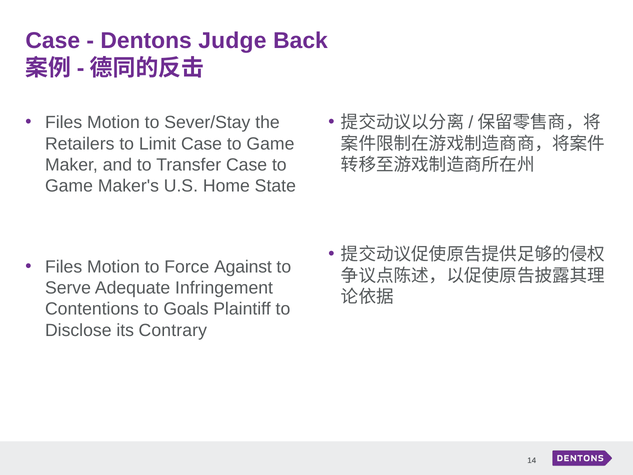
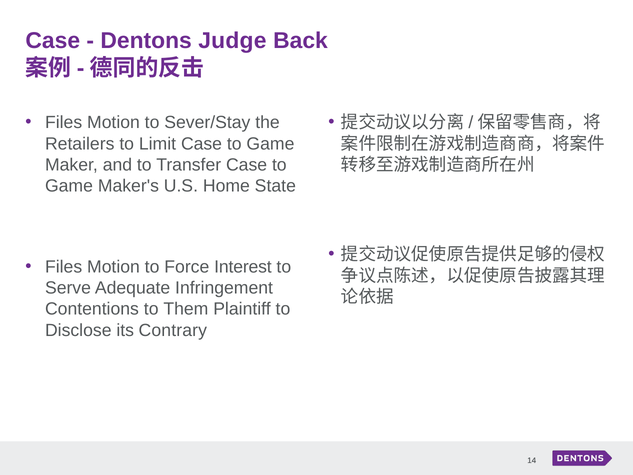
Against: Against -> Interest
Goals: Goals -> Them
